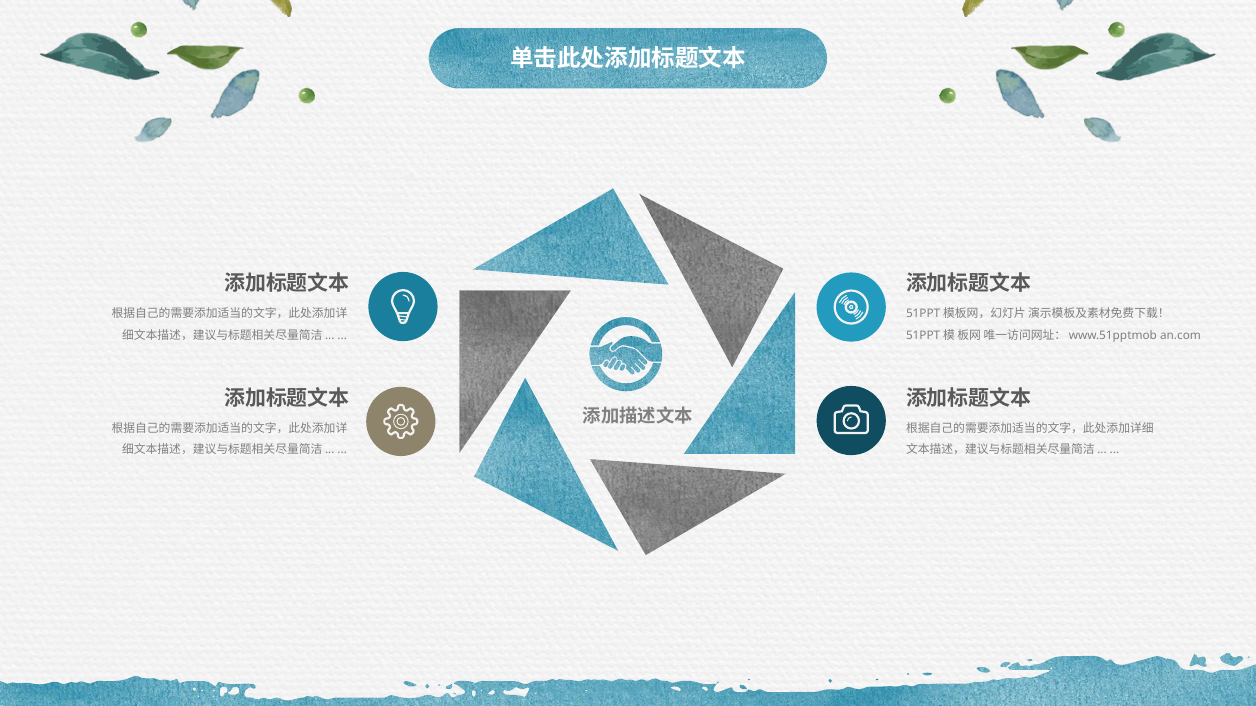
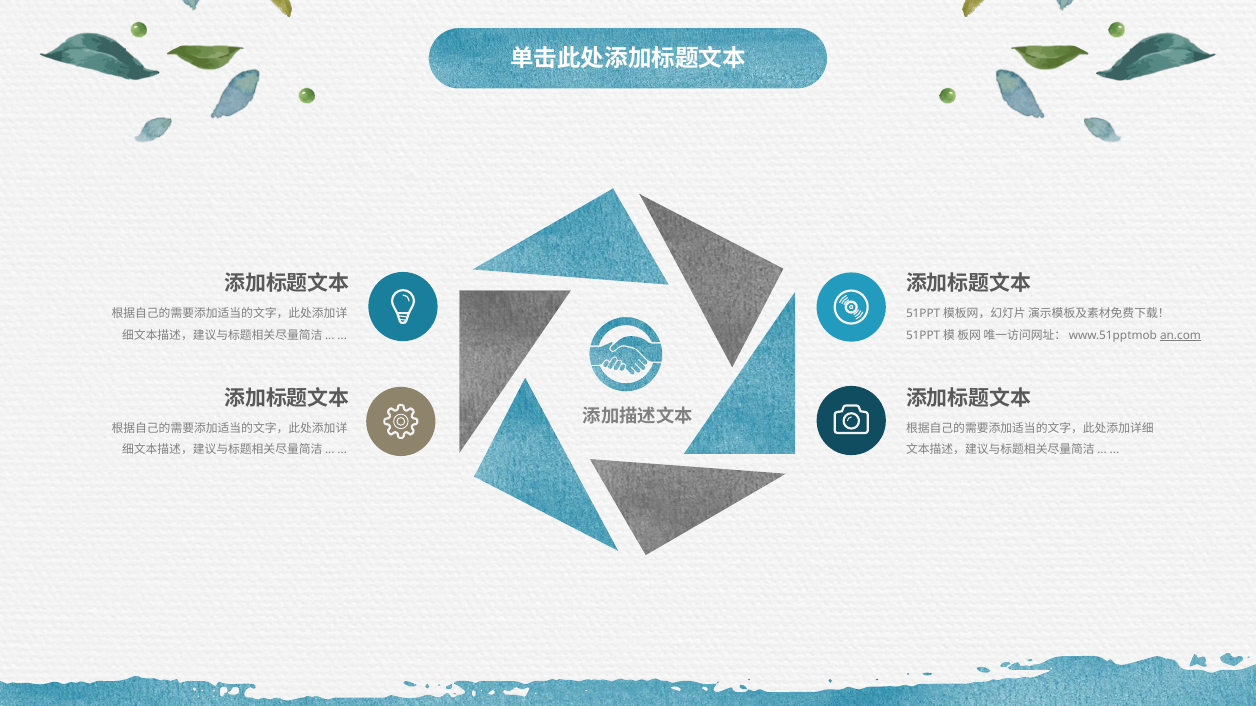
an.com underline: none -> present
